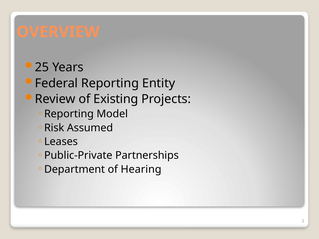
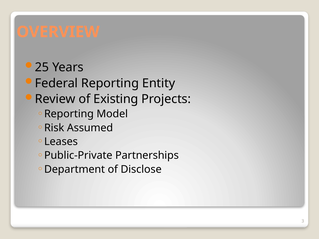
Hearing: Hearing -> Disclose
